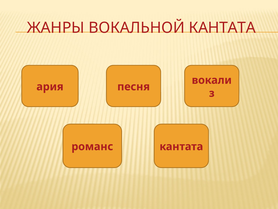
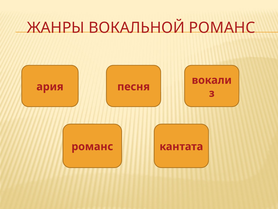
ВОКАЛЬНОЙ КАНТАТА: КАНТАТА -> РОМАНС
